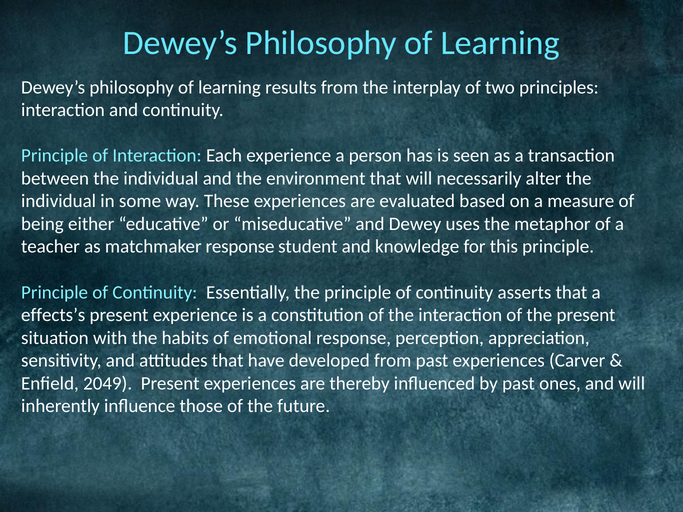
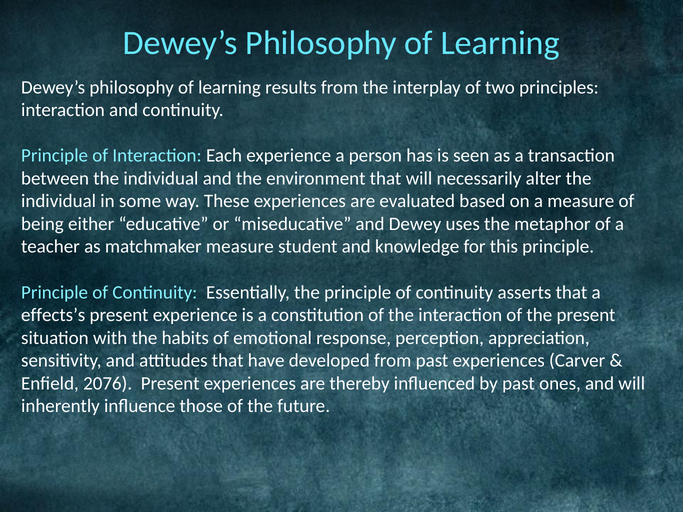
matchmaker response: response -> measure
2049: 2049 -> 2076
